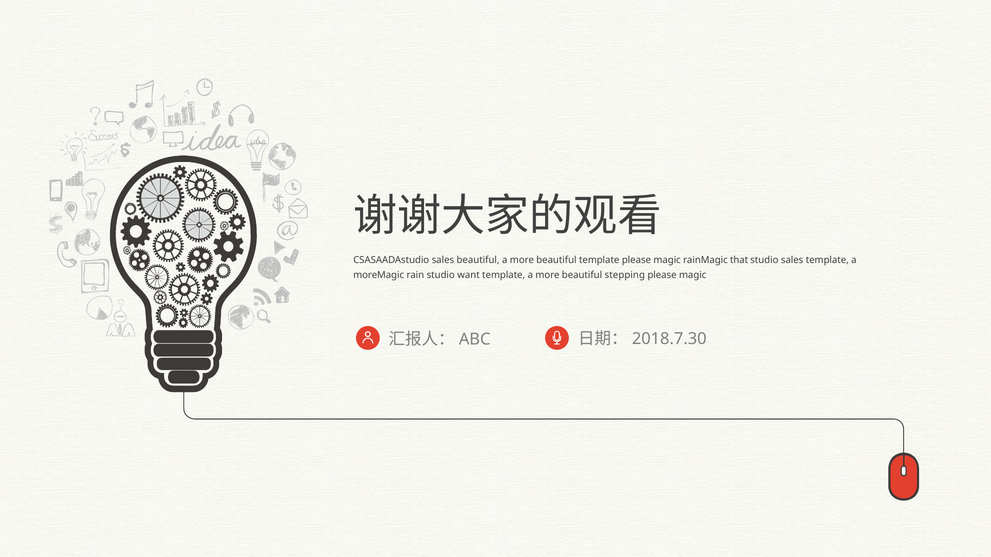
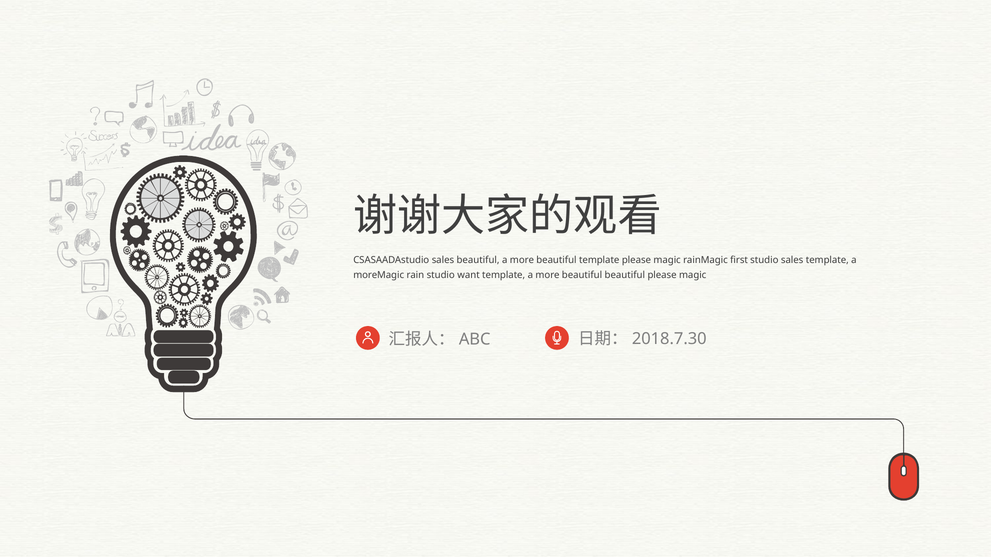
that: that -> first
beautiful stepping: stepping -> beautiful
